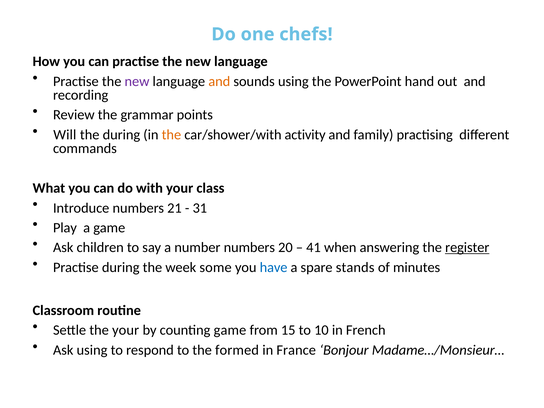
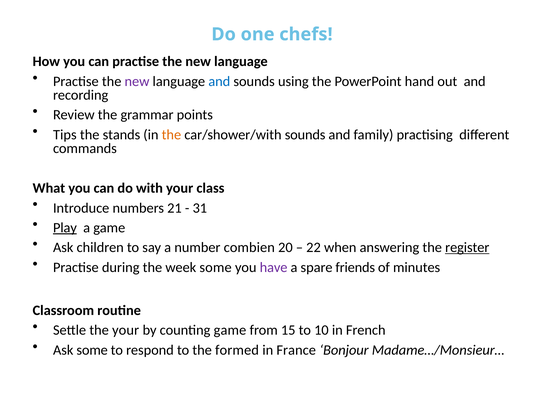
and at (219, 81) colour: orange -> blue
Will: Will -> Tips
the during: during -> stands
car/shower/with activity: activity -> sounds
Play underline: none -> present
number numbers: numbers -> combien
41: 41 -> 22
have colour: blue -> purple
stands: stands -> friends
Ask using: using -> some
